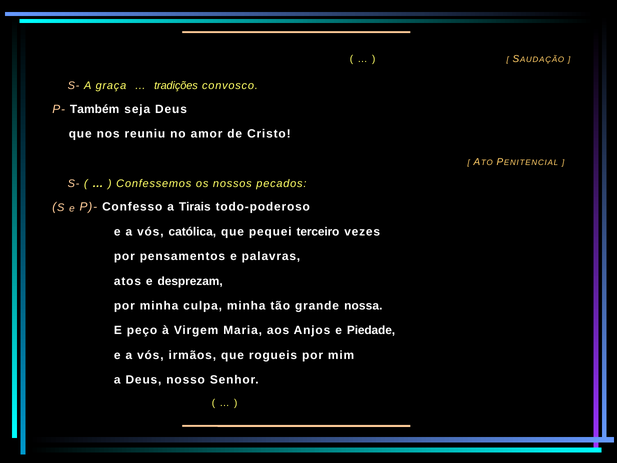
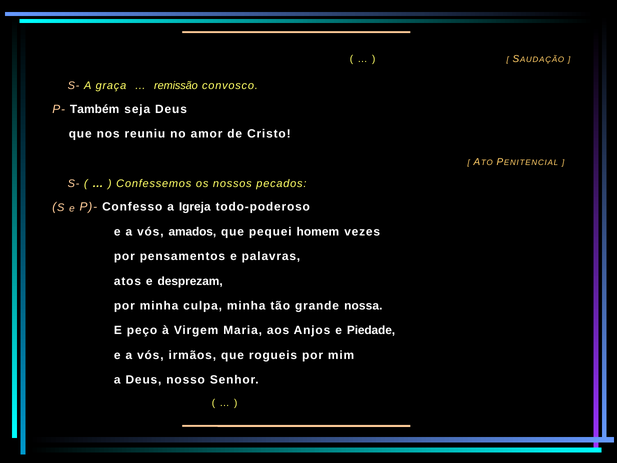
tradições: tradições -> remissão
Tirais: Tirais -> Igreja
católica: católica -> amados
terceiro: terceiro -> homem
